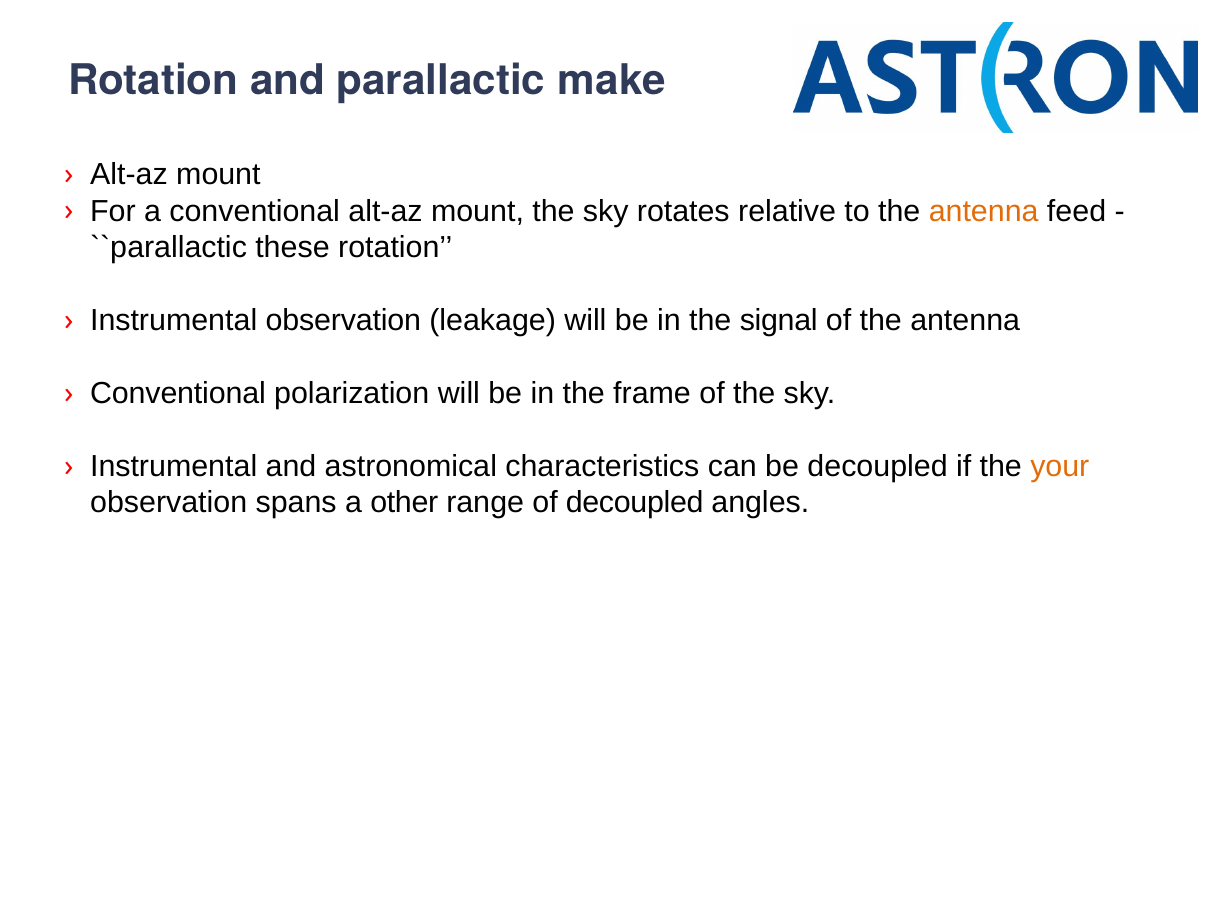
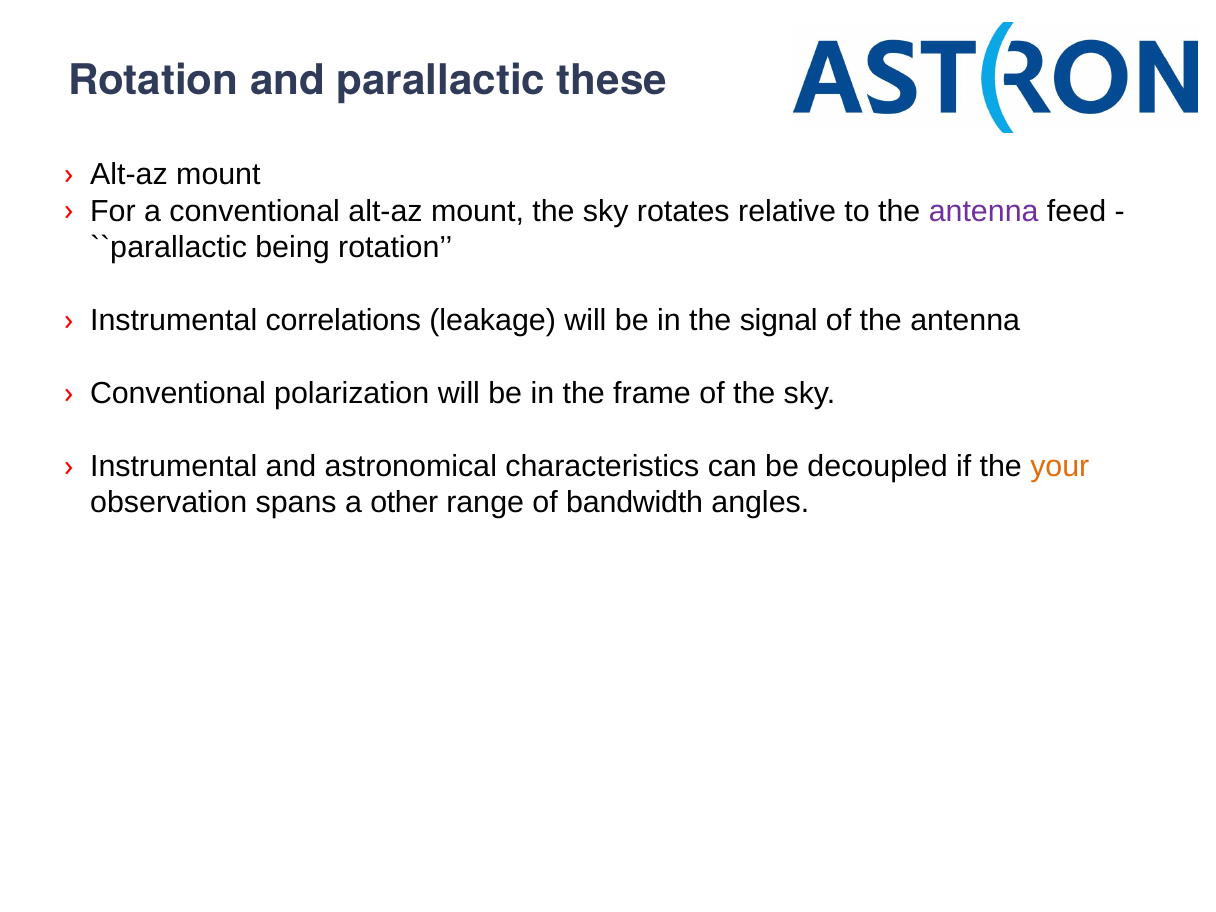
make: make -> these
antenna at (984, 211) colour: orange -> purple
these: these -> being
Instrumental observation: observation -> correlations
of decoupled: decoupled -> bandwidth
